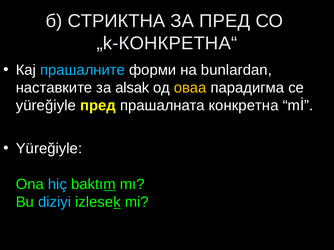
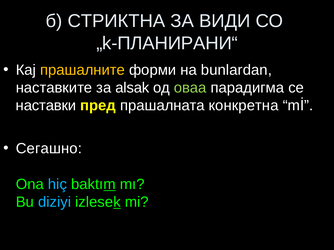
ЗА ПРЕД: ПРЕД -> ВИДИ
„k-КОНКРЕТНА“: „k-КОНКРЕТНА“ -> „k-ПЛАНИРАНИ“
прашалните colour: light blue -> yellow
оваа colour: yellow -> light green
yüreğiyle at (46, 106): yüreğiyle -> наставки
Yüreğiyle at (49, 149): Yüreğiyle -> Сегашно
